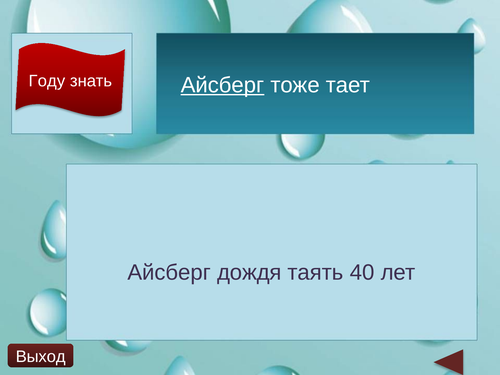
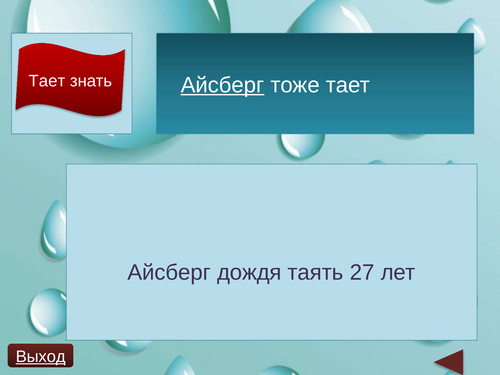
Году at (47, 81): Году -> Тает
40: 40 -> 27
Выход underline: none -> present
